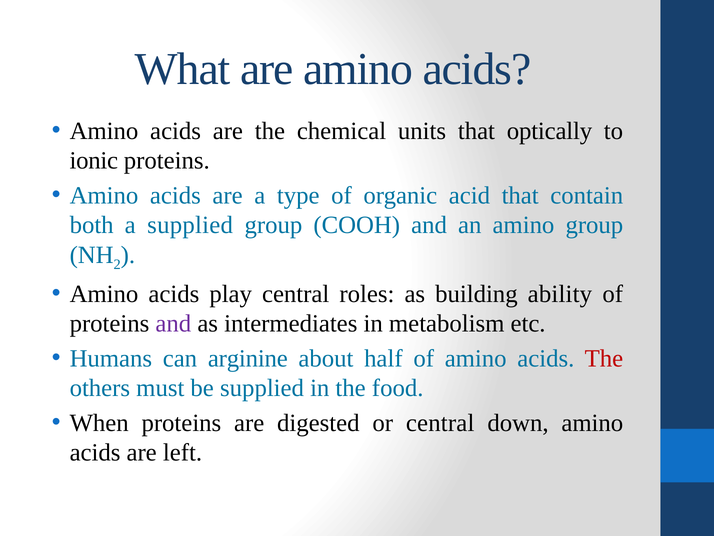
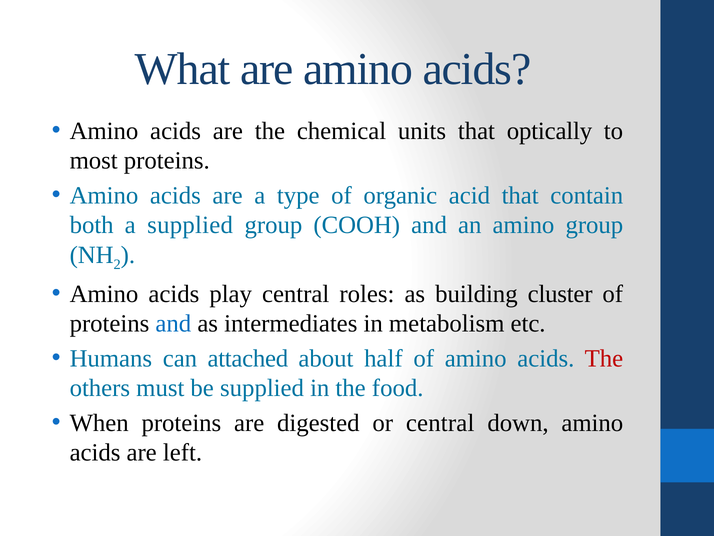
ionic: ionic -> most
ability: ability -> cluster
and at (173, 323) colour: purple -> blue
arginine: arginine -> attached
